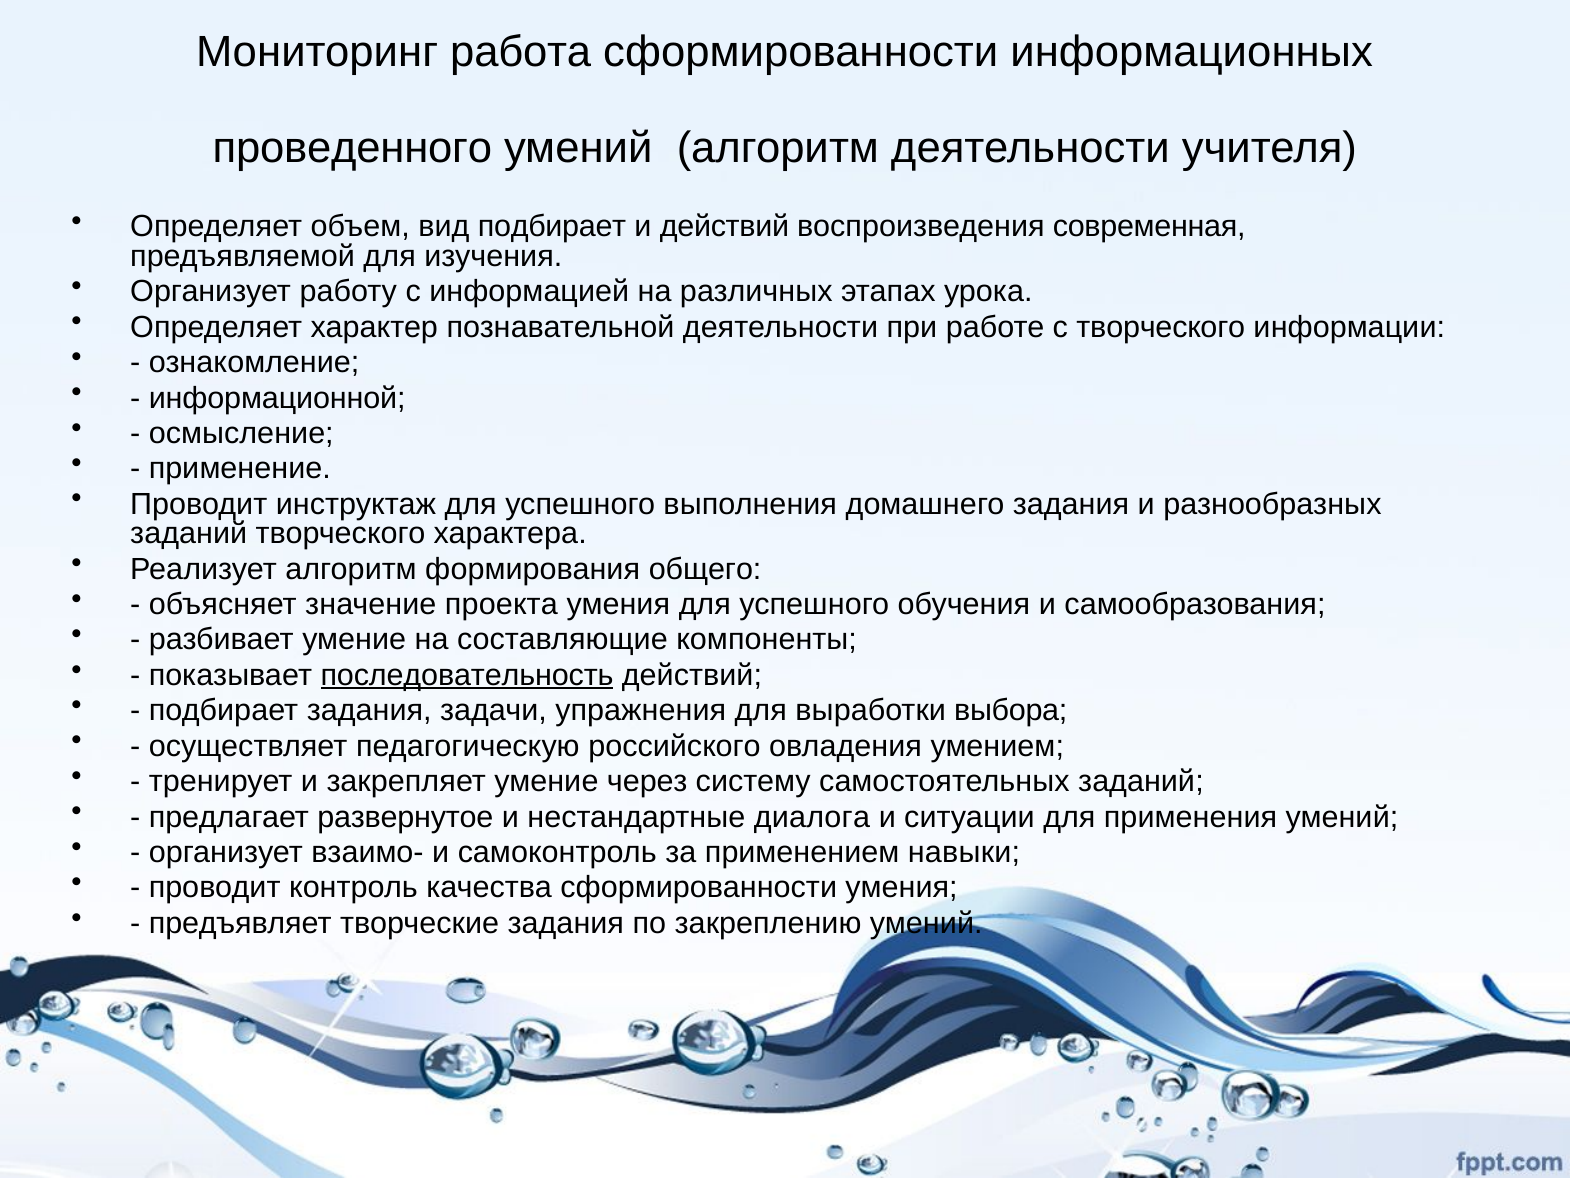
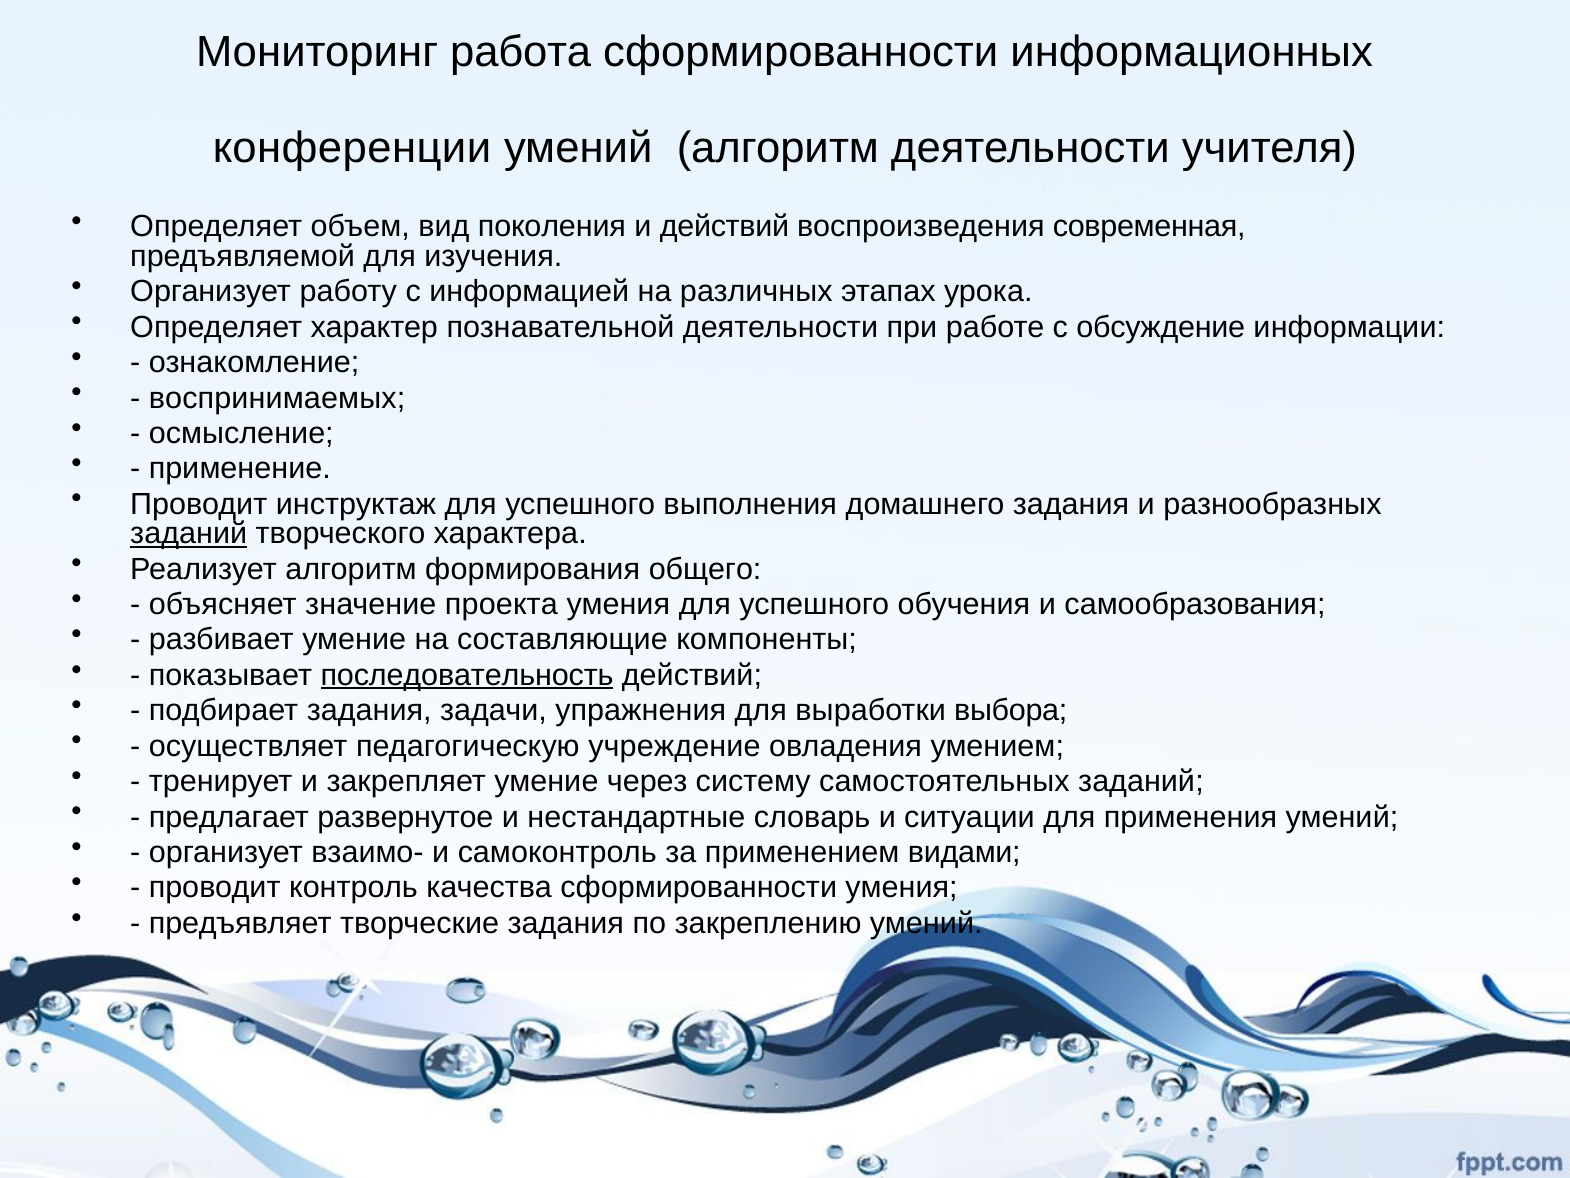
проведенного: проведенного -> конференции
вид подбирает: подбирает -> поколения
с творческого: творческого -> обсуждение
информационной: информационной -> воспринимаемых
заданий at (189, 533) underline: none -> present
российского: российского -> учреждение
диалога: диалога -> словарь
навыки: навыки -> видами
